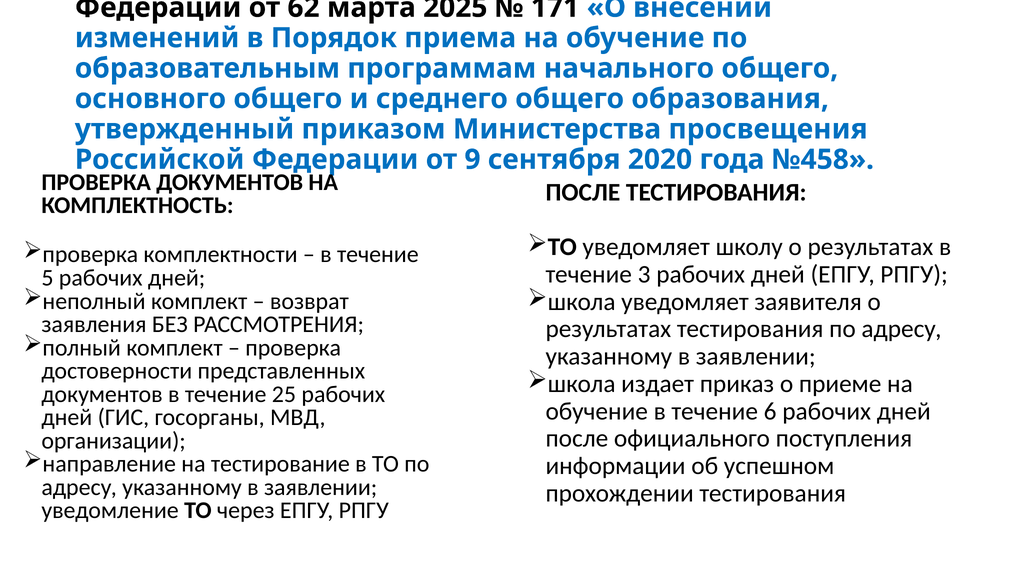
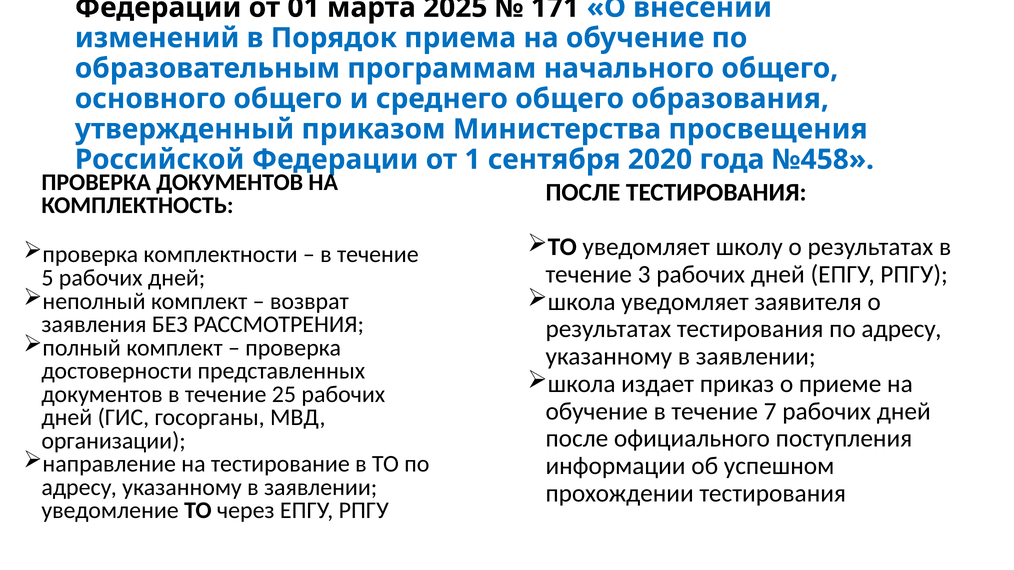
62: 62 -> 01
9: 9 -> 1
6: 6 -> 7
